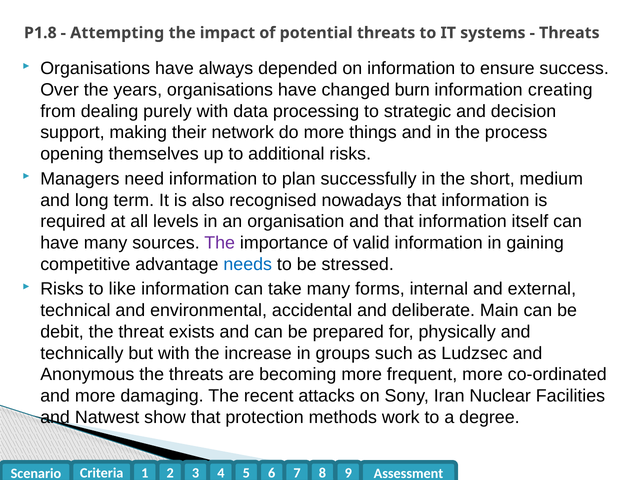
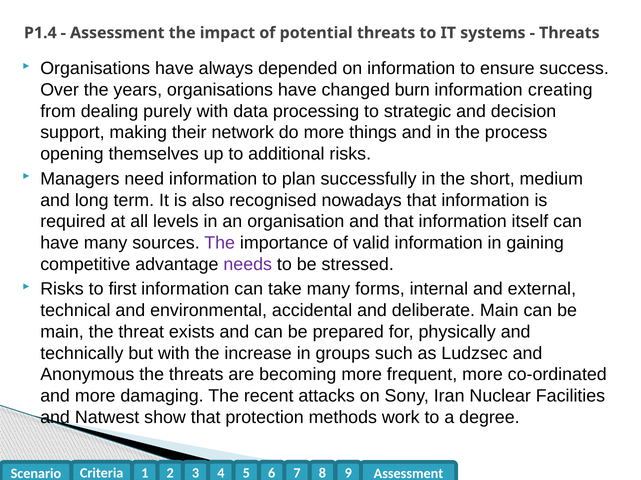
P1.8: P1.8 -> P1.4
Attempting at (117, 33): Attempting -> Assessment
needs colour: blue -> purple
like: like -> first
debit at (62, 332): debit -> main
